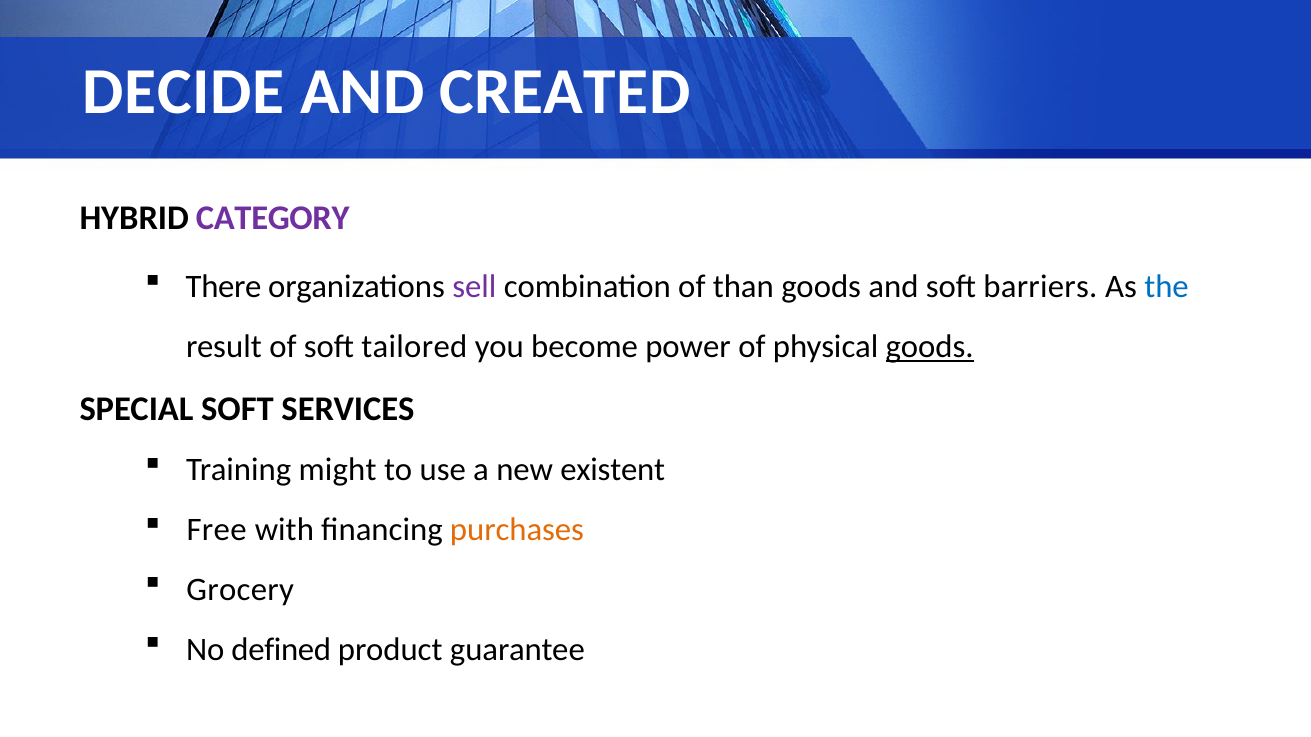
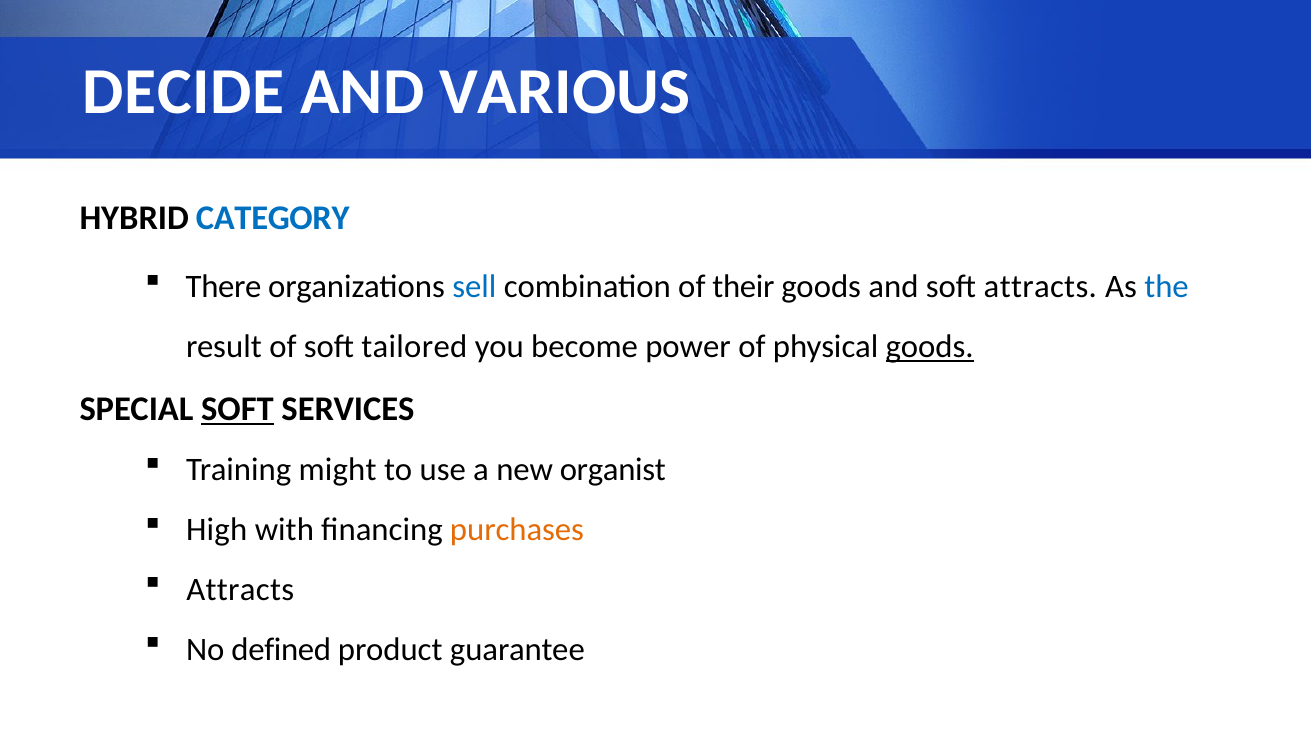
CREATED: CREATED -> VARIOUS
CATEGORY colour: purple -> blue
sell colour: purple -> blue
than: than -> their
soft barriers: barriers -> attracts
SOFT at (237, 409) underline: none -> present
existent: existent -> organist
Free: Free -> High
Grocery at (240, 590): Grocery -> Attracts
